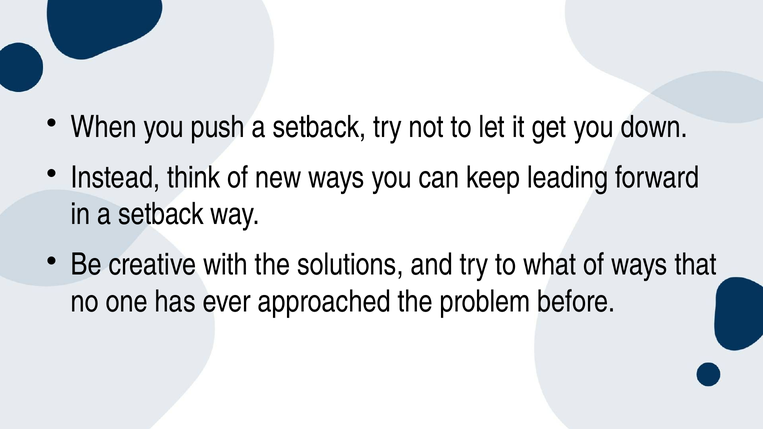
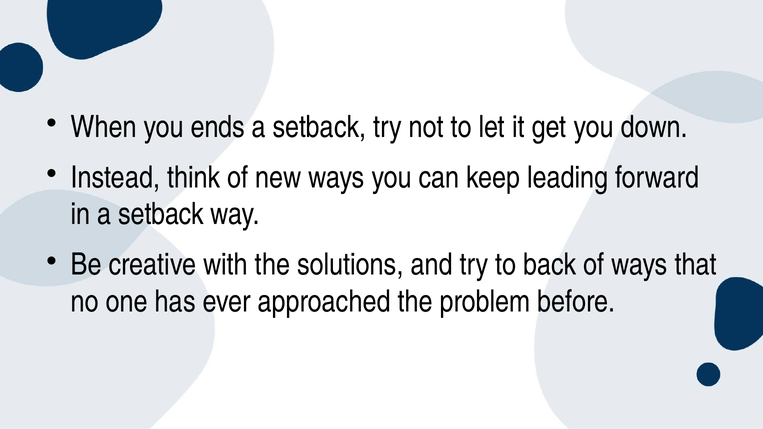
push: push -> ends
what: what -> back
